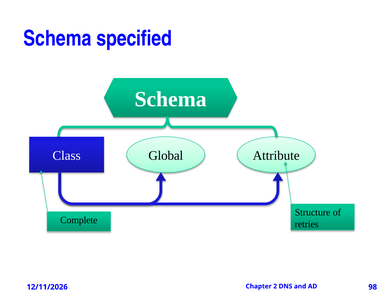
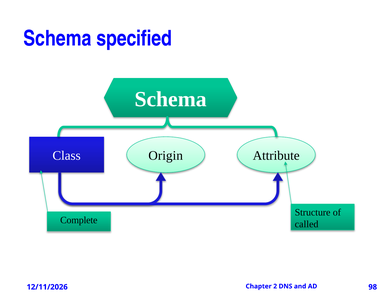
Global: Global -> Origin
retries: retries -> called
